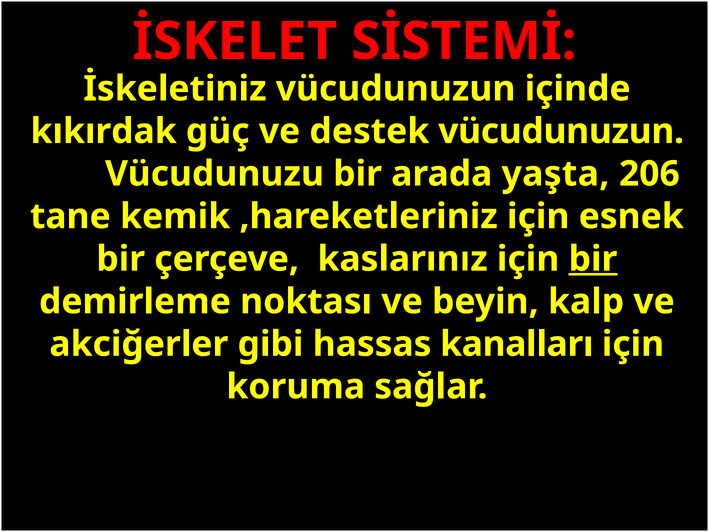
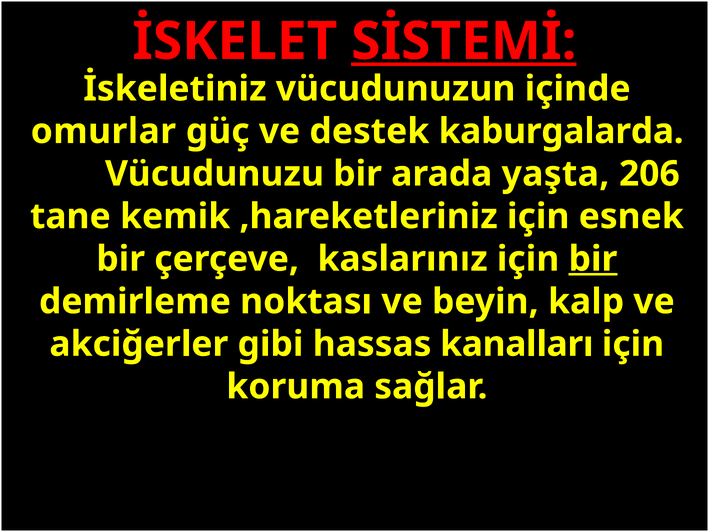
SİSTEMİ underline: none -> present
kıkırdak: kıkırdak -> omurlar
destek vücudunuzun: vücudunuzun -> kaburgalarda
